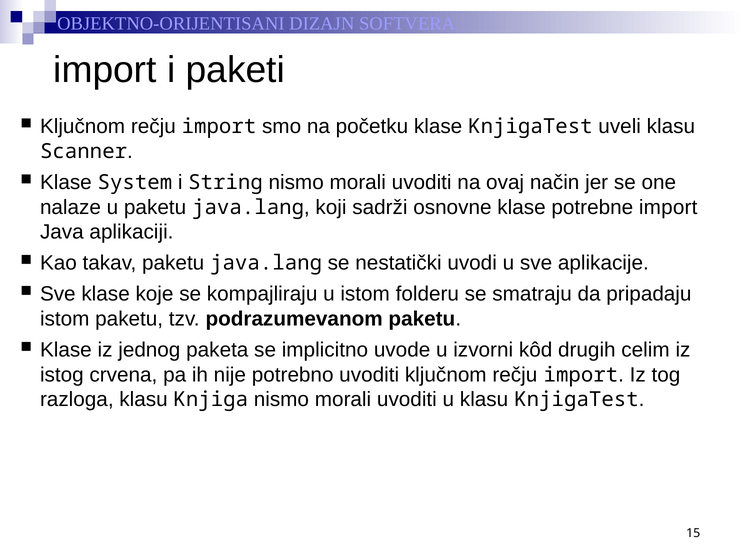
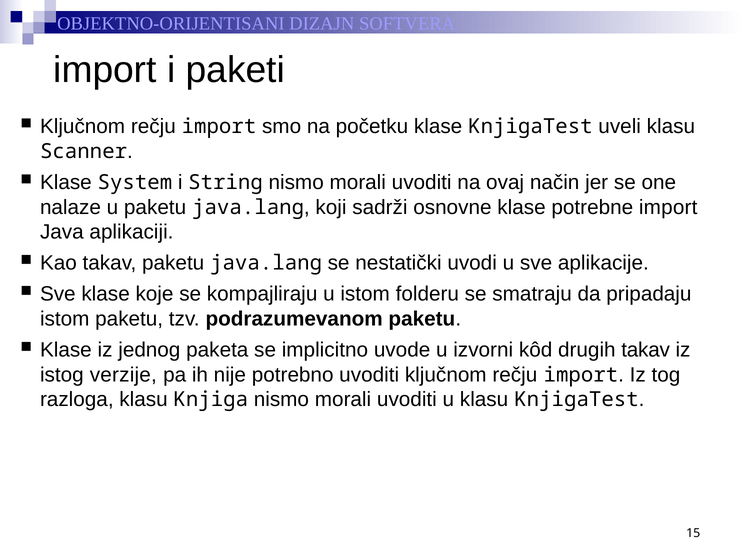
drugih celim: celim -> takav
crvena: crvena -> verzije
